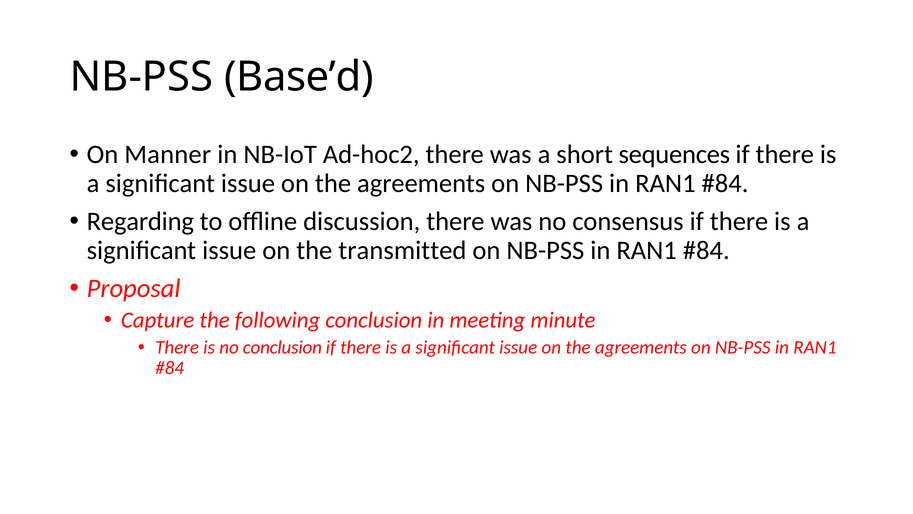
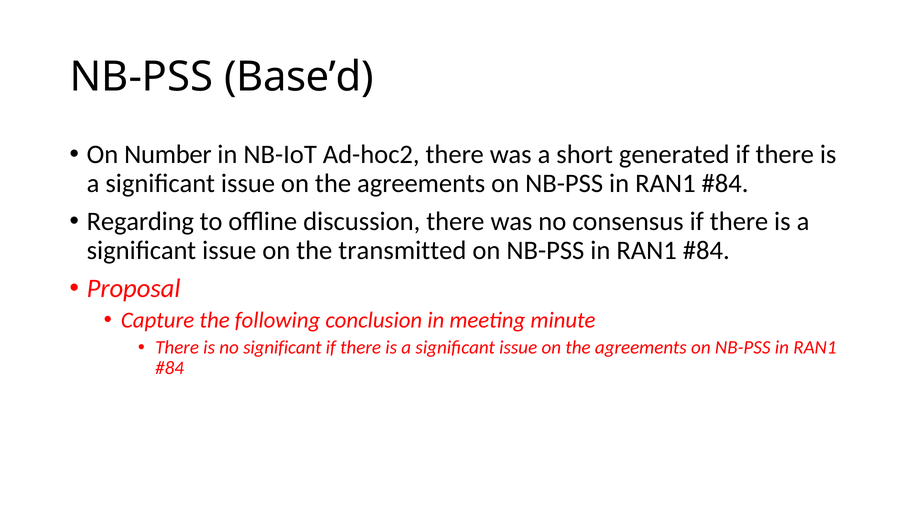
Manner: Manner -> Number
sequences: sequences -> generated
no conclusion: conclusion -> significant
